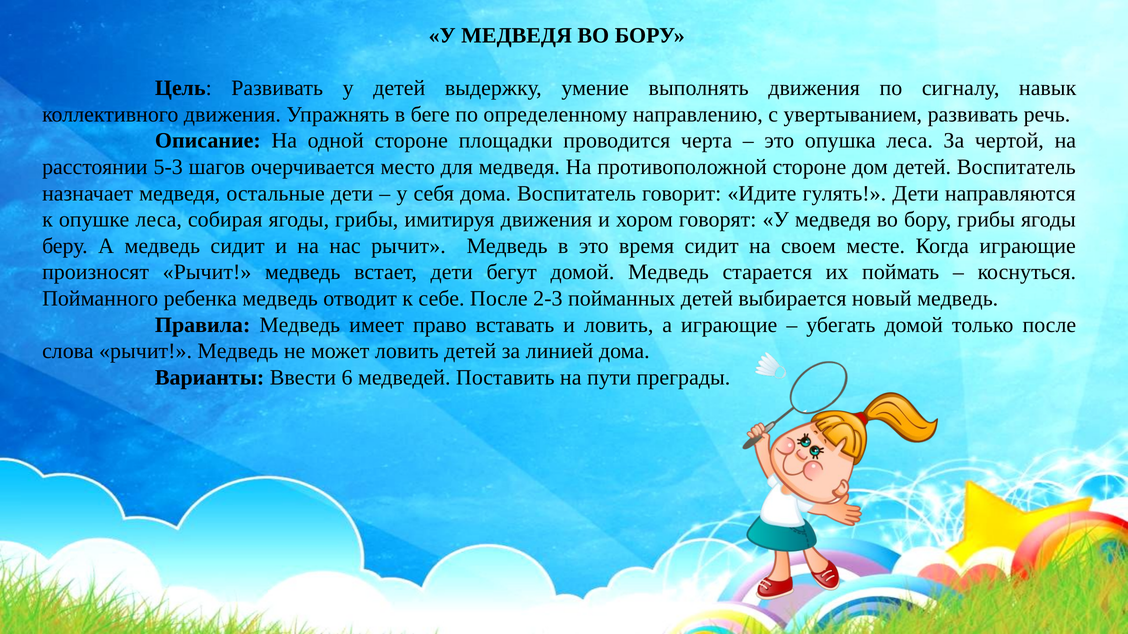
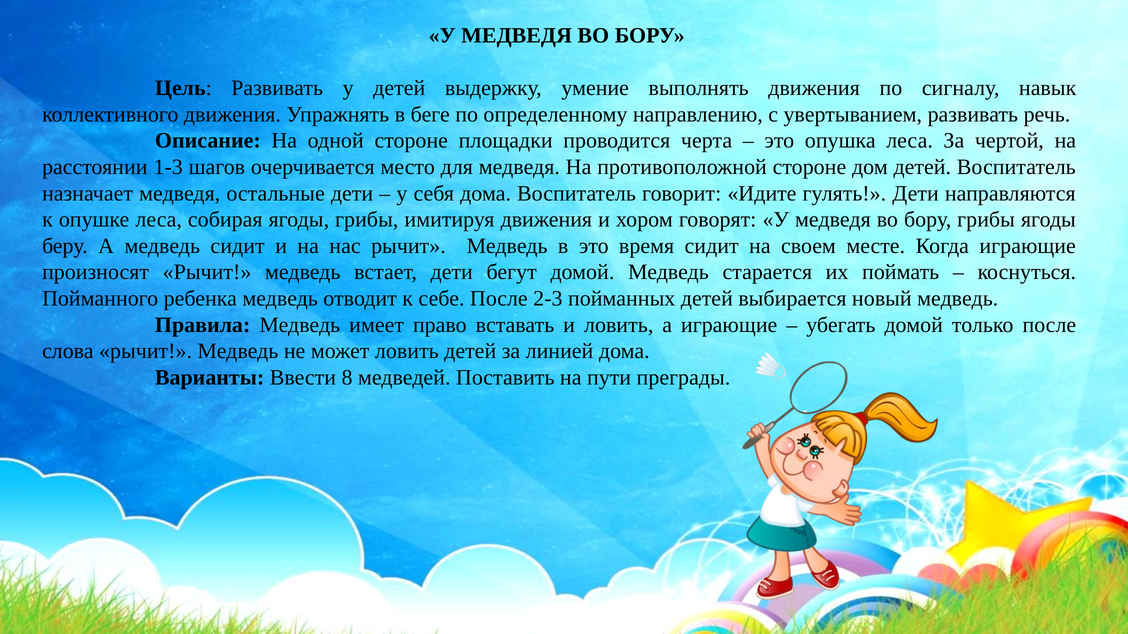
5-3: 5-3 -> 1-3
6: 6 -> 8
